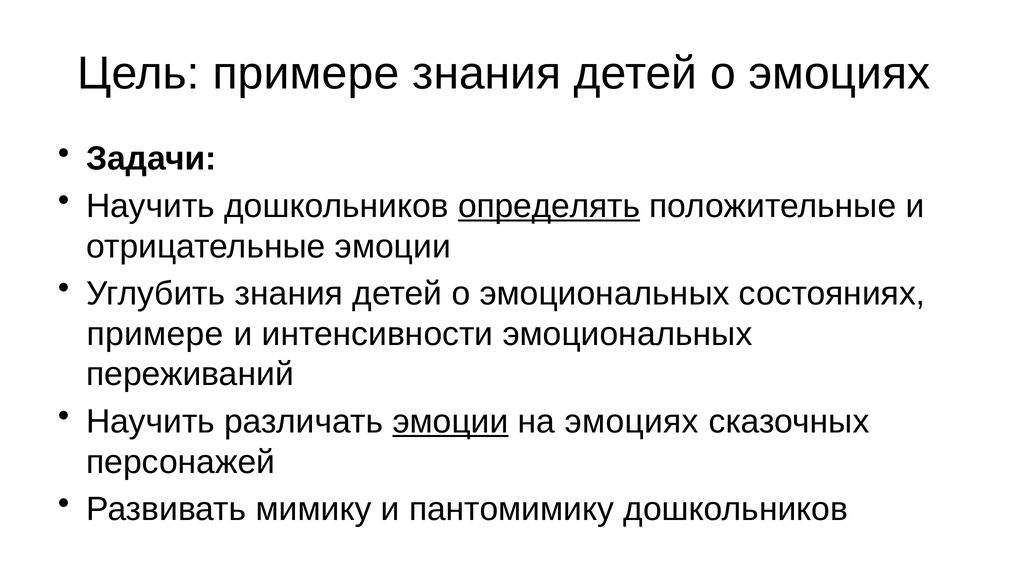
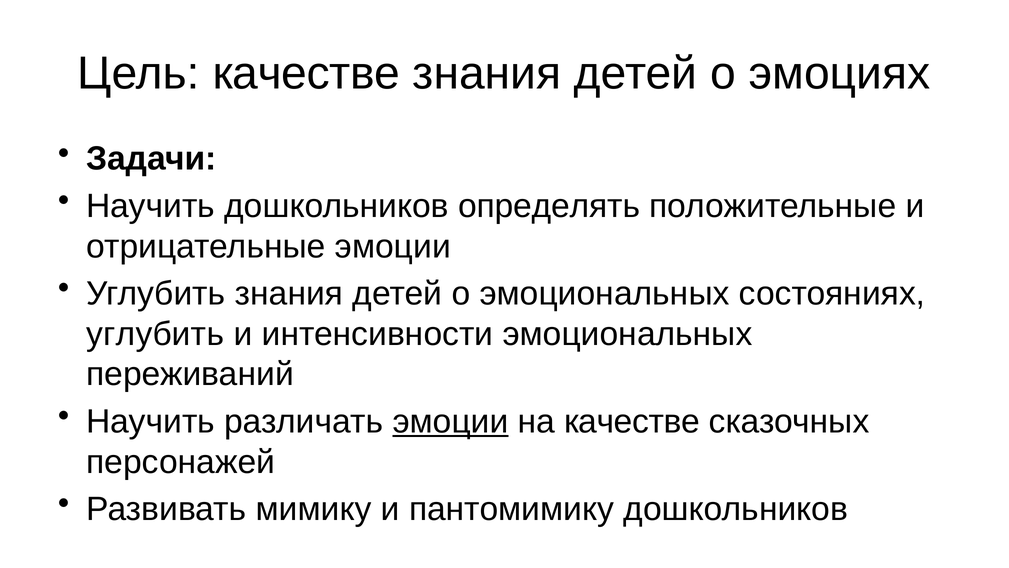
Цель примере: примере -> качестве
определять underline: present -> none
примере at (155, 334): примере -> углубить
на эмоциях: эмоциях -> качестве
